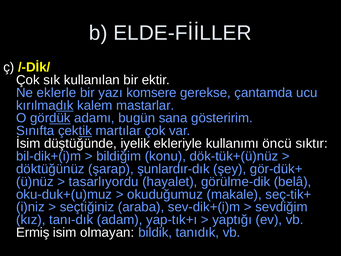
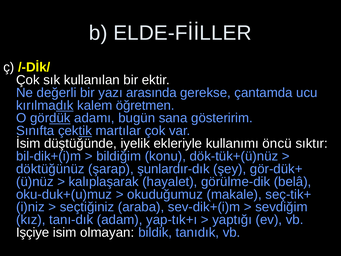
eklerle: eklerle -> değerli
komsere: komsere -> arasında
mastarlar: mastarlar -> öğretmen
tasarlıyordu: tasarlıyordu -> kalıplaşarak
Ermiş: Ermiş -> Işçiye
